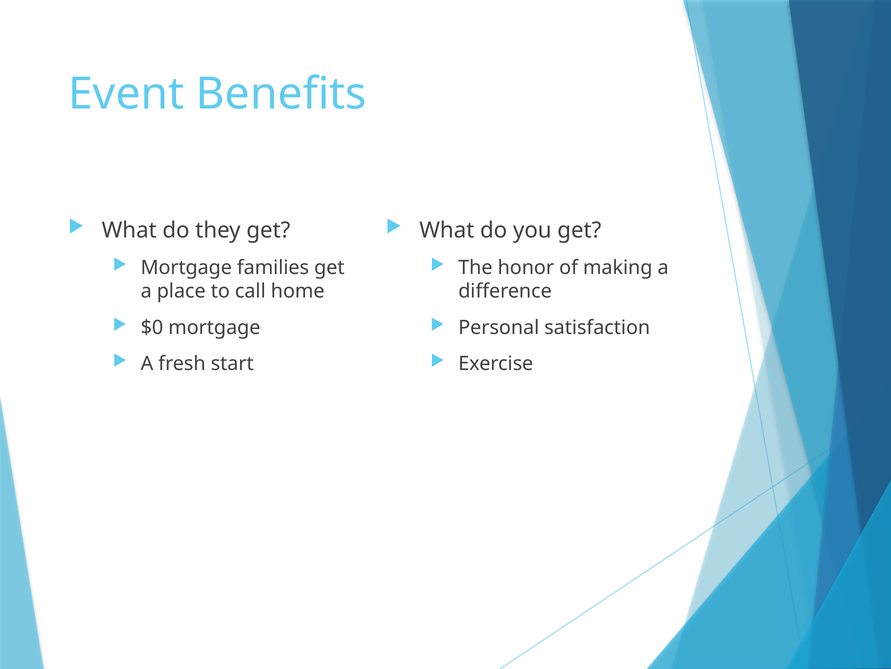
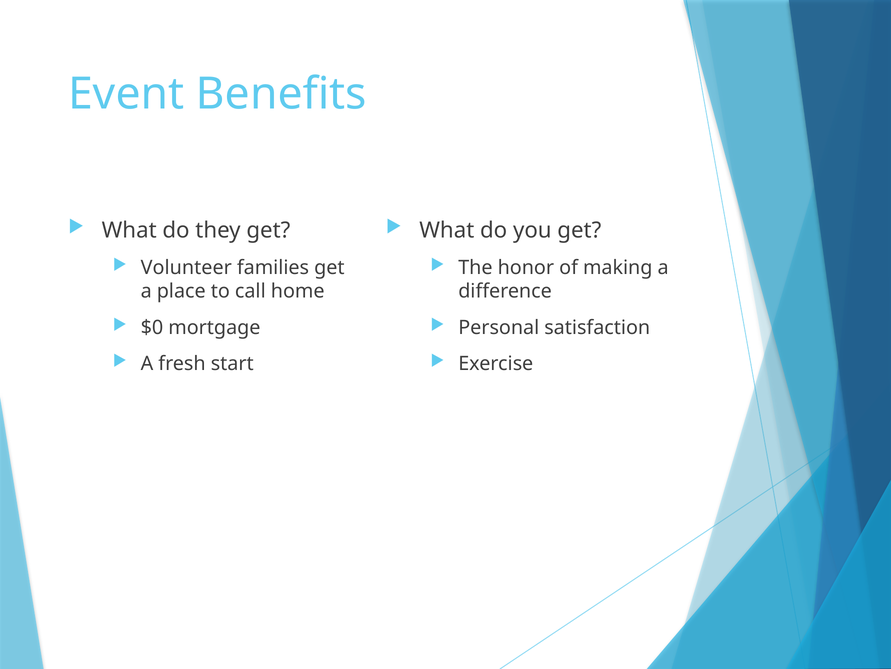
Mortgage at (186, 267): Mortgage -> Volunteer
